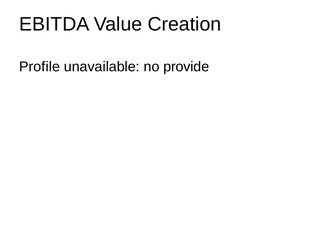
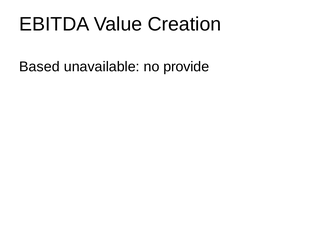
Profile: Profile -> Based
